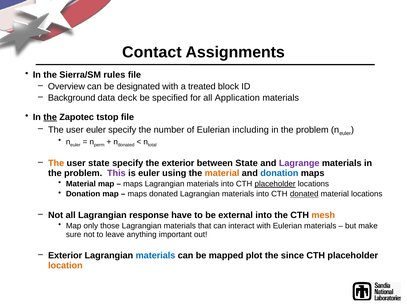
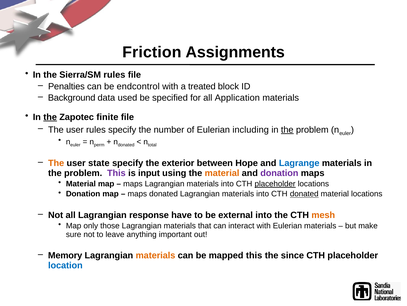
Contact: Contact -> Friction
Overview: Overview -> Penalties
designated: designated -> endcontrol
deck: deck -> used
tstop: tstop -> finite
user euler: euler -> rules
the at (287, 130) underline: none -> present
between State: State -> Hope
Lagrange colour: purple -> blue
is euler: euler -> input
donation at (279, 173) colour: blue -> purple
Exterior at (65, 255): Exterior -> Memory
materials at (156, 255) colour: blue -> orange
mapped plot: plot -> this
location colour: orange -> blue
